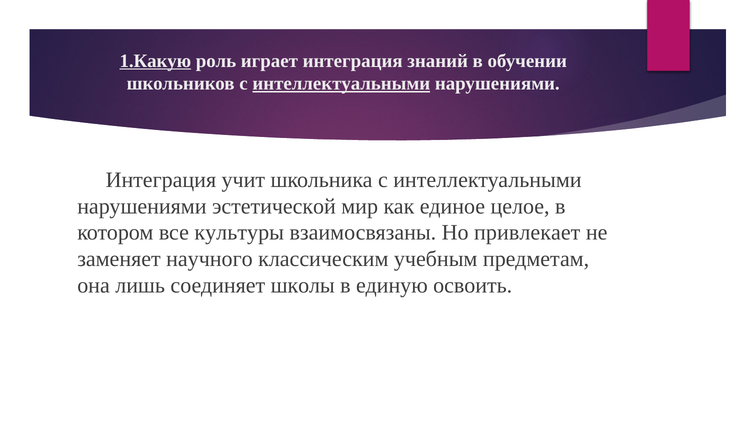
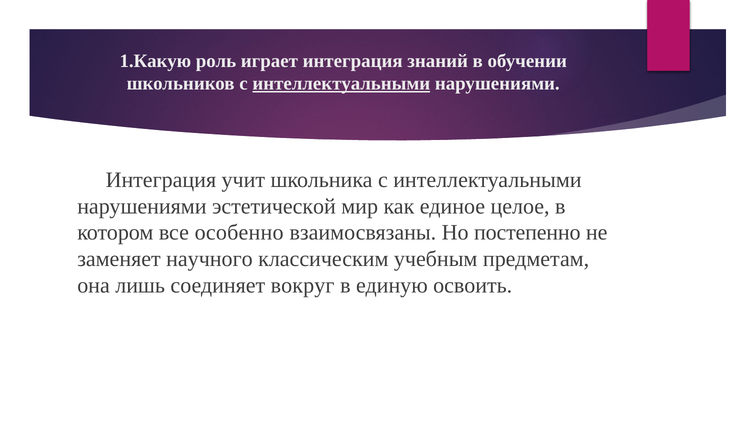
1.Какую underline: present -> none
культуры: культуры -> особенно
привлекает: привлекает -> постепенно
школы: школы -> вокруг
